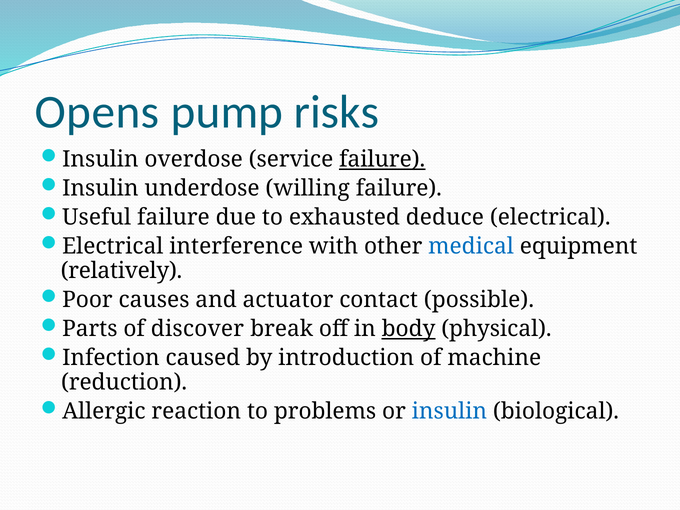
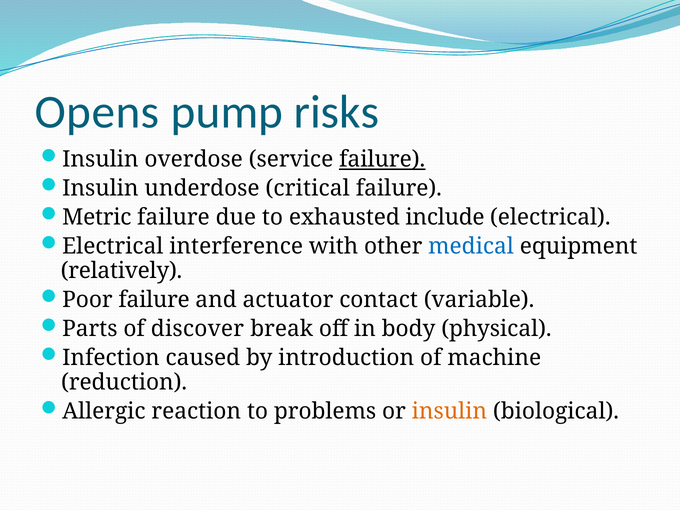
willing: willing -> critical
Useful: Useful -> Metric
deduce: deduce -> include
Poor causes: causes -> failure
possible: possible -> variable
body underline: present -> none
insulin at (449, 411) colour: blue -> orange
